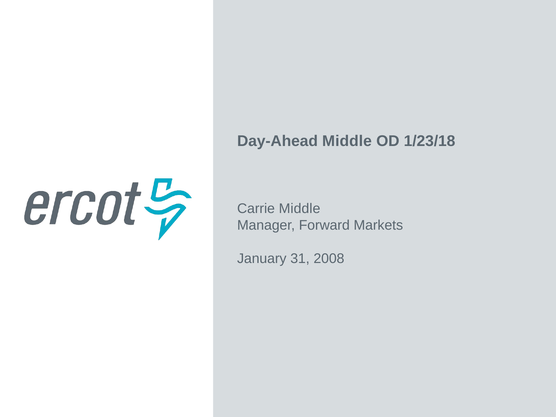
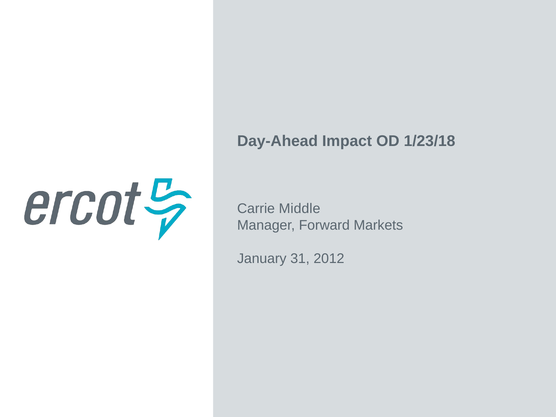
Day-Ahead Middle: Middle -> Impact
2008: 2008 -> 2012
